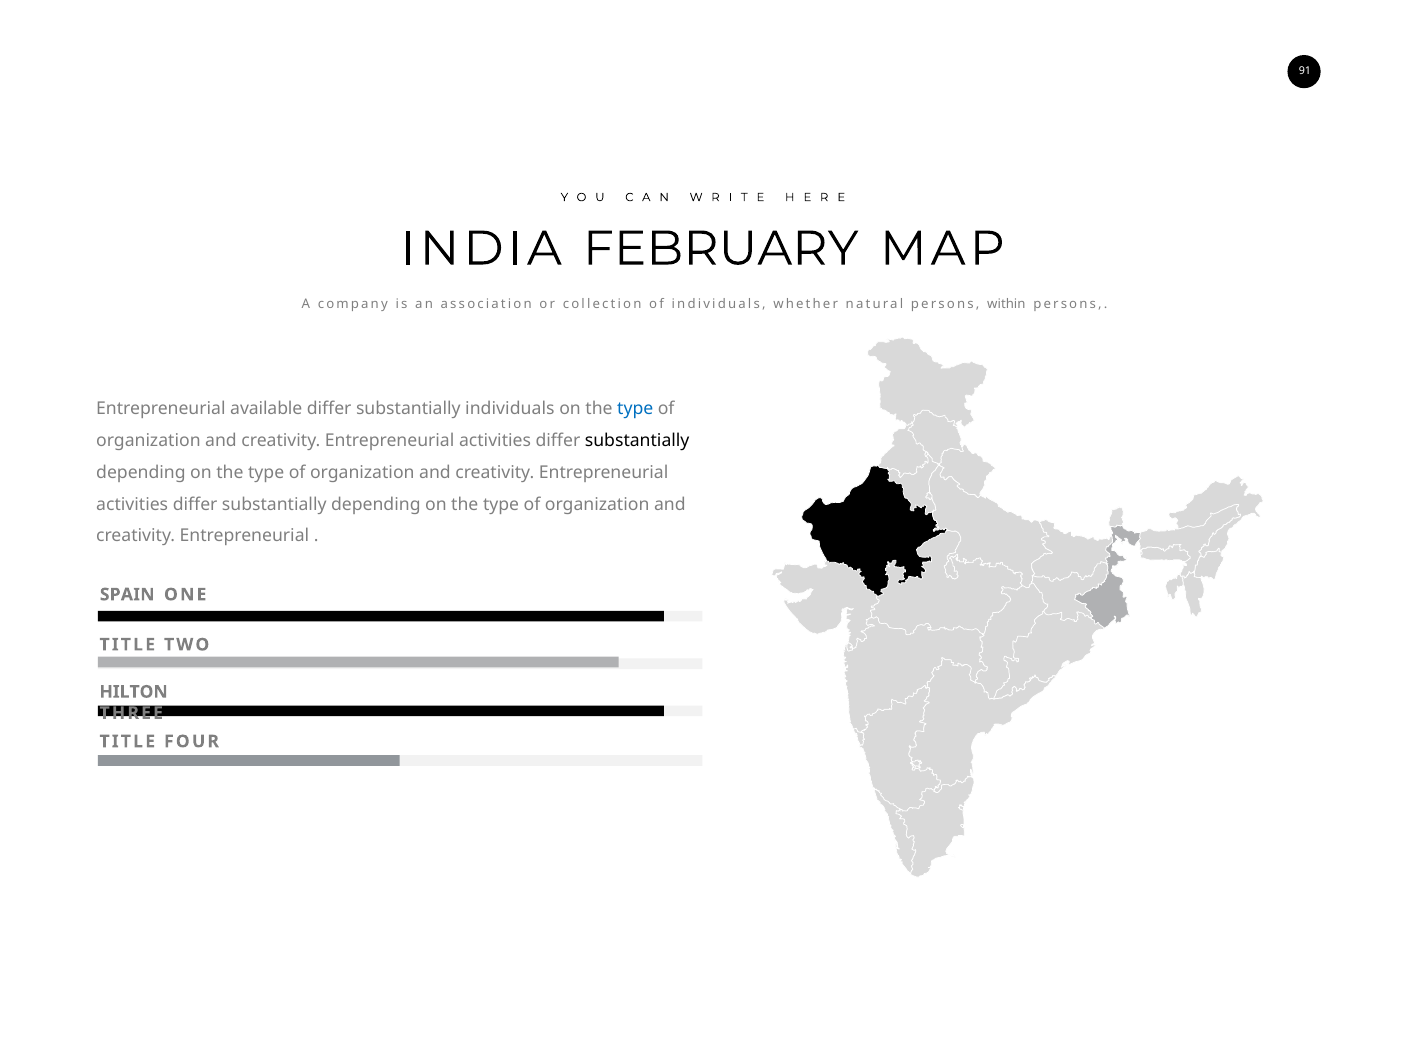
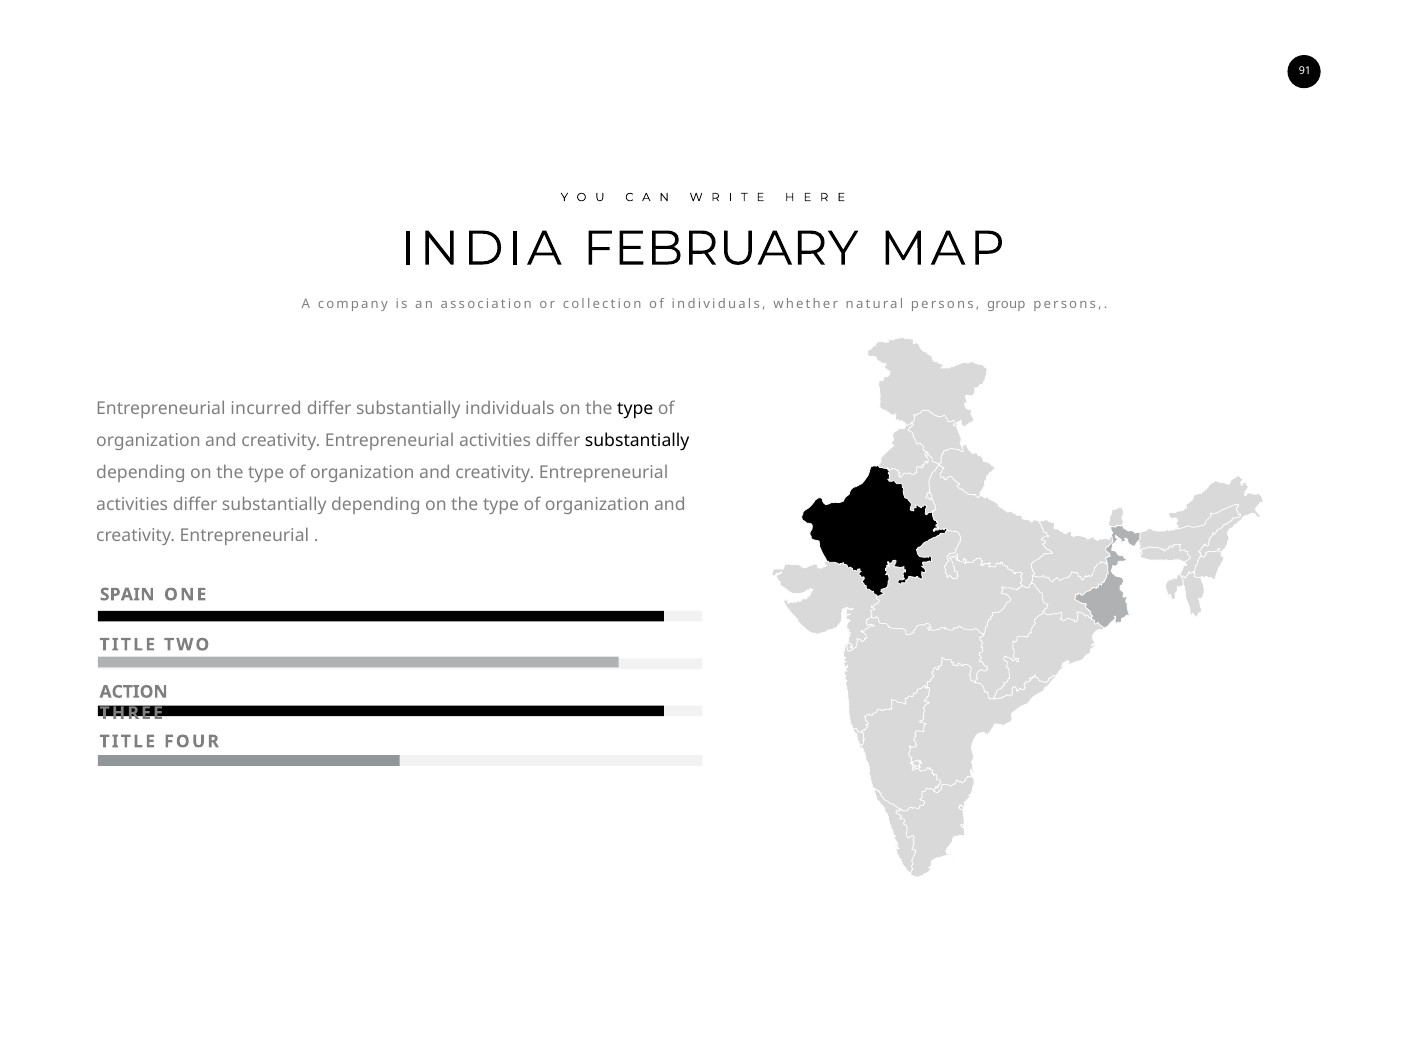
within: within -> group
available: available -> incurred
type at (635, 409) colour: blue -> black
HILTON: HILTON -> ACTION
